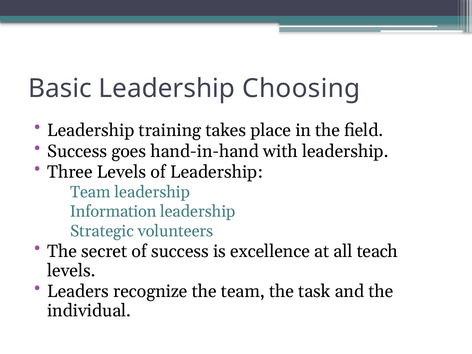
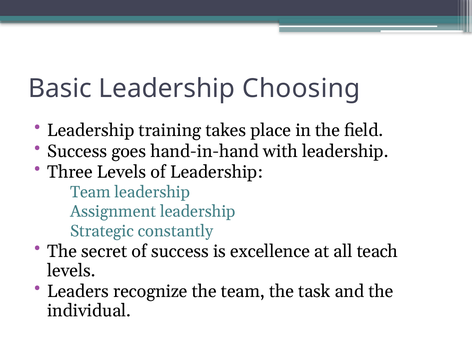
Information: Information -> Assignment
volunteers: volunteers -> constantly
